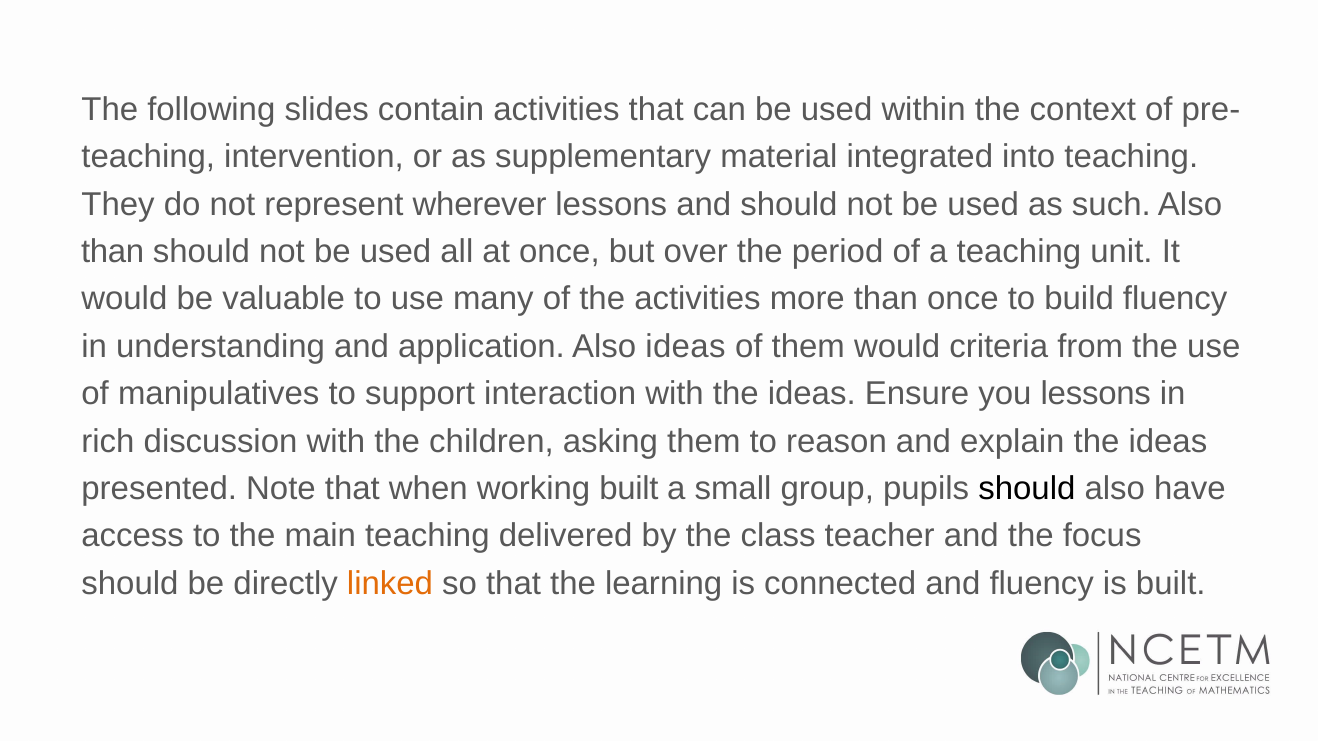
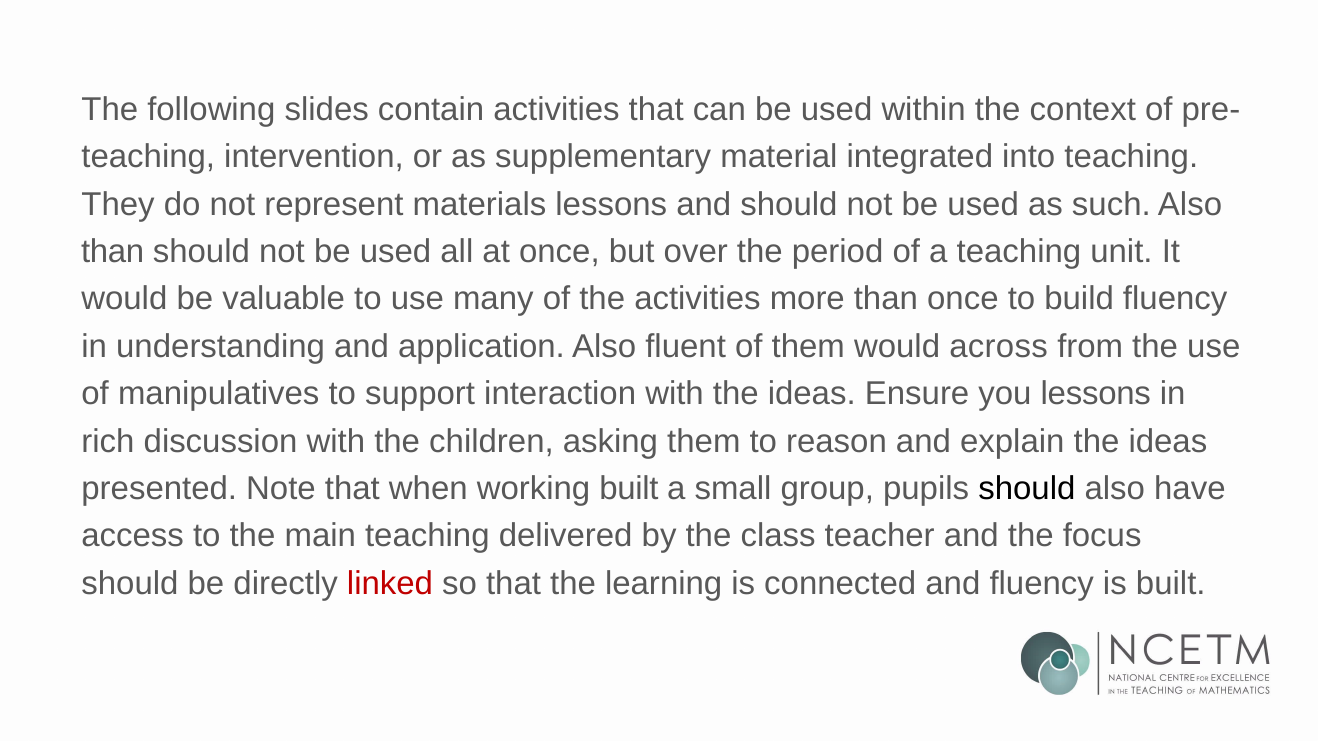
wherever: wherever -> materials
Also ideas: ideas -> fluent
criteria: criteria -> across
linked colour: orange -> red
